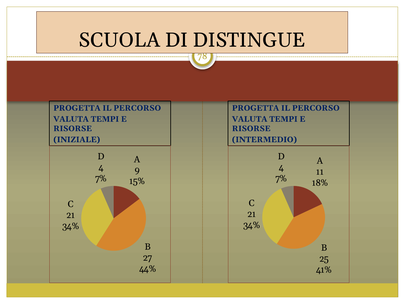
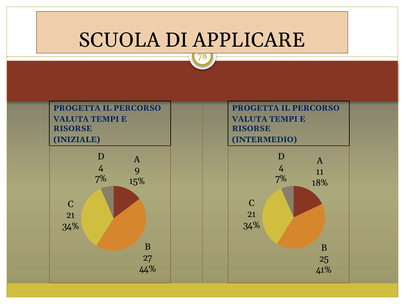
DISTINGUE: DISTINGUE -> APPLICARE
